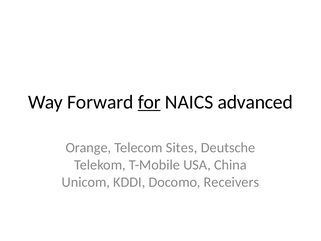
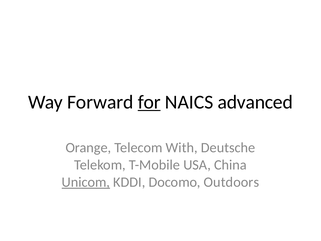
Sites: Sites -> With
Unicom underline: none -> present
Receivers: Receivers -> Outdoors
